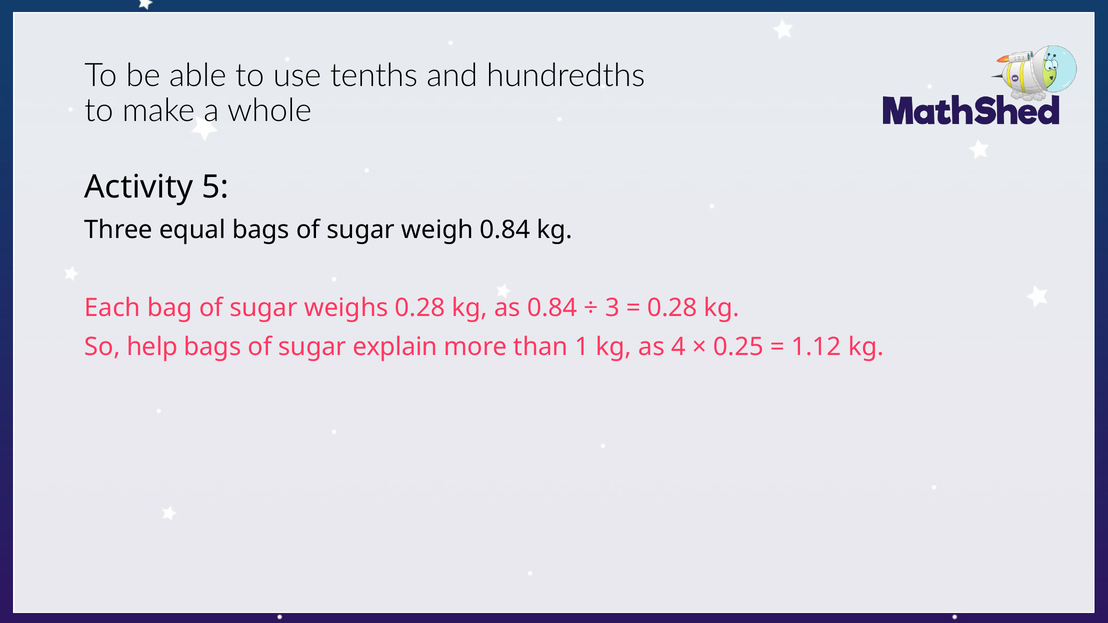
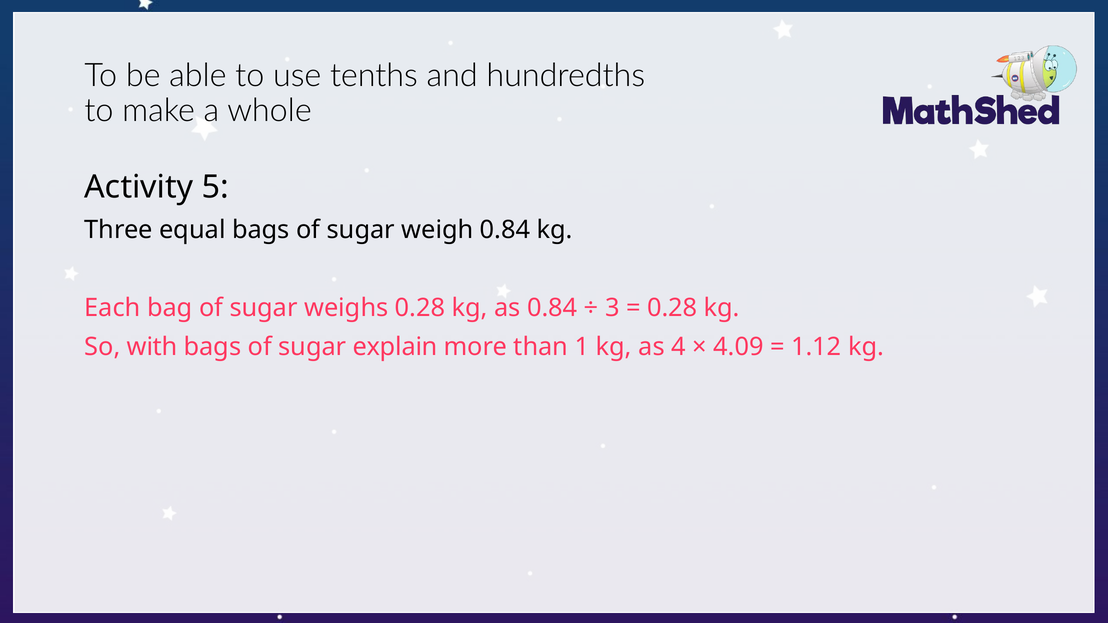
help: help -> with
0.25: 0.25 -> 4.09
